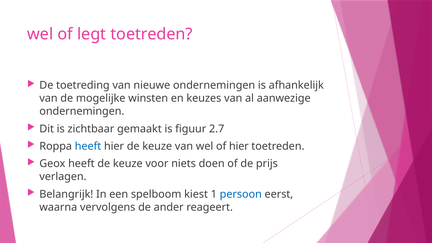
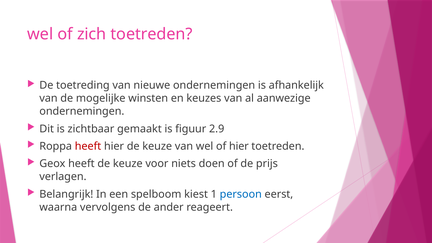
legt: legt -> zich
2.7: 2.7 -> 2.9
heeft at (88, 146) colour: blue -> red
